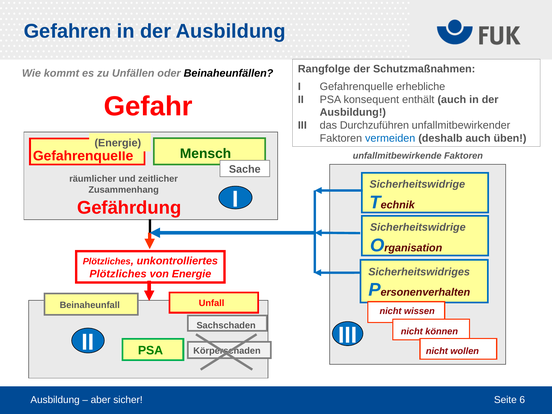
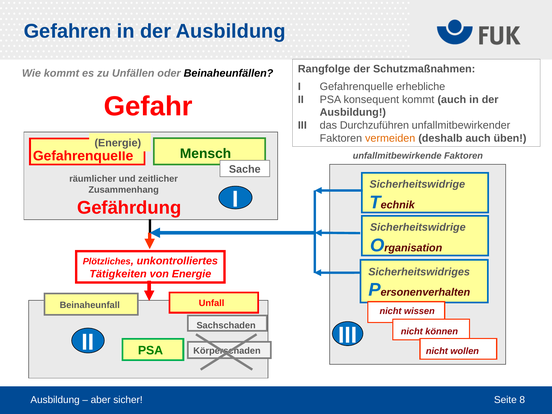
konsequent enthält: enthält -> kommt
vermeiden colour: blue -> orange
Plötzliches at (118, 274): Plötzliches -> Tätigkeiten
6: 6 -> 8
